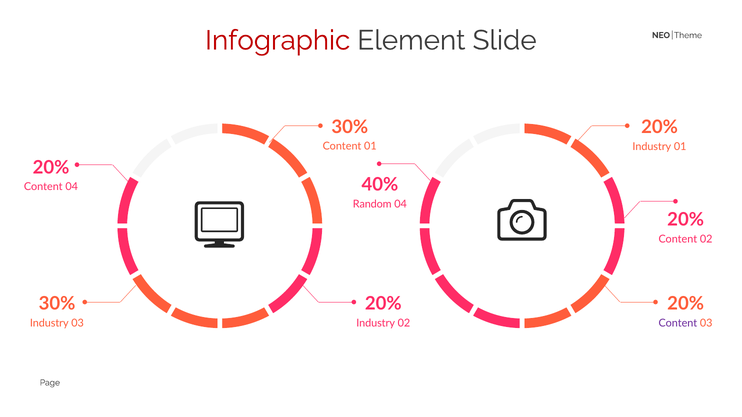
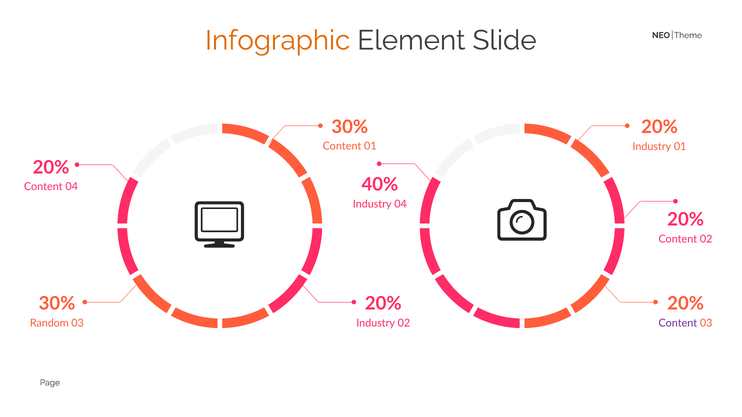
Infographic colour: red -> orange
Random at (372, 204): Random -> Industry
Industry at (49, 323): Industry -> Random
